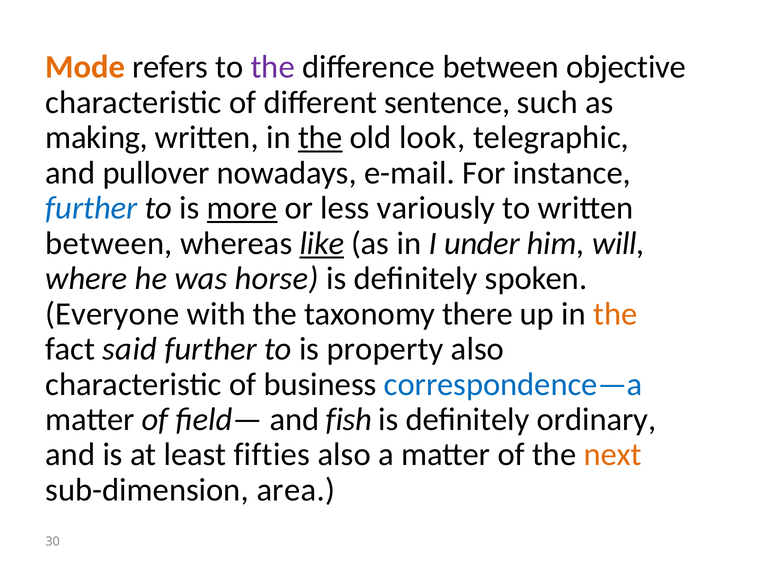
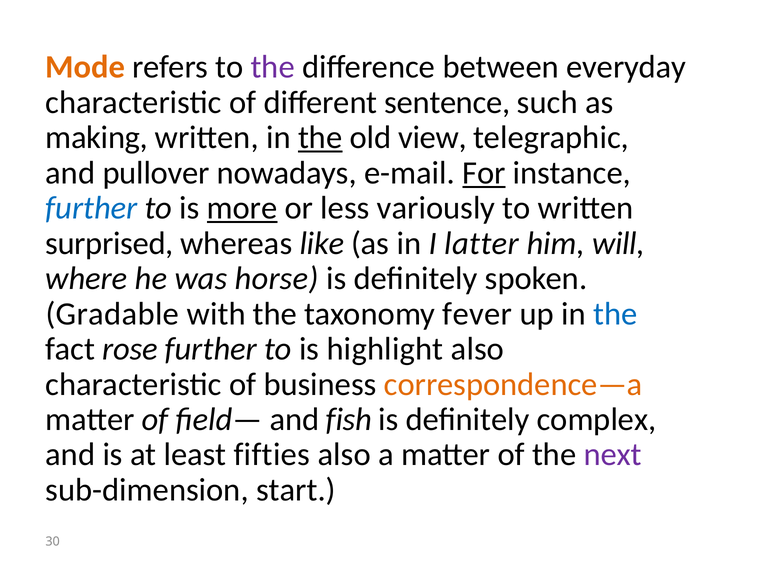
objective: objective -> everyday
look: look -> view
For underline: none -> present
between at (109, 243): between -> surprised
like underline: present -> none
under: under -> latter
Everyone: Everyone -> Gradable
there: there -> fever
the at (616, 314) colour: orange -> blue
said: said -> rose
property: property -> highlight
correspondence—a colour: blue -> orange
ordinary: ordinary -> complex
next colour: orange -> purple
area: area -> start
